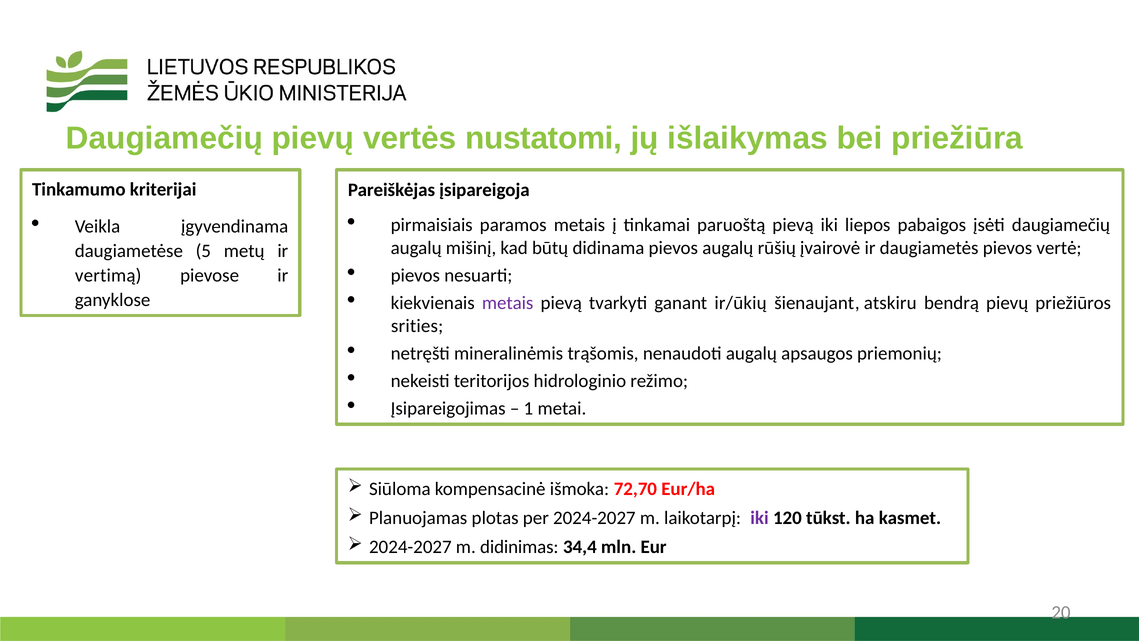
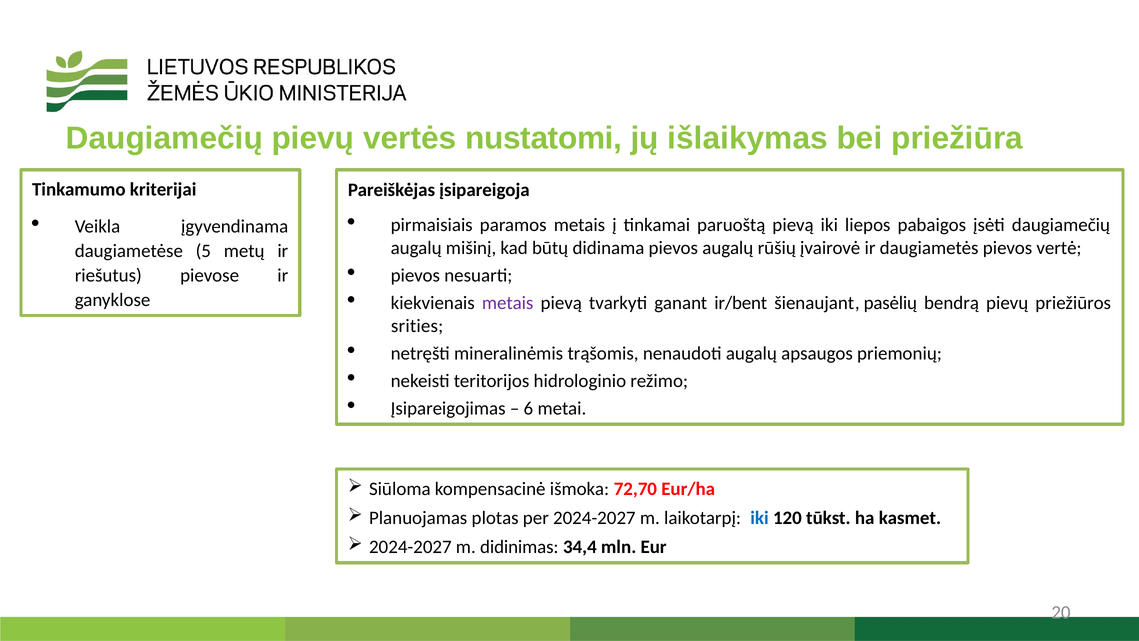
vertimą: vertimą -> riešutus
ir/ūkių: ir/ūkių -> ir/bent
atskiru: atskiru -> pasėlių
1: 1 -> 6
iki at (759, 518) colour: purple -> blue
